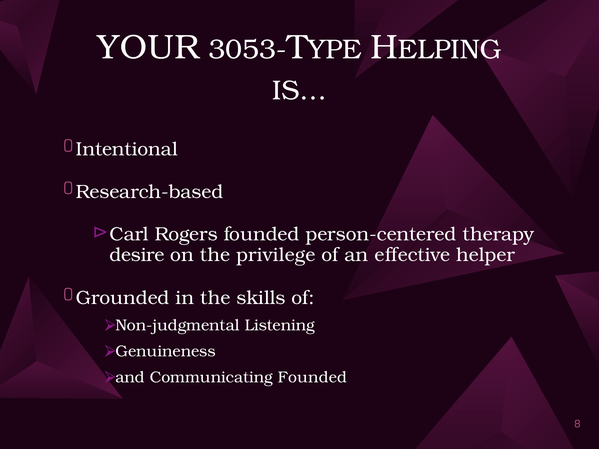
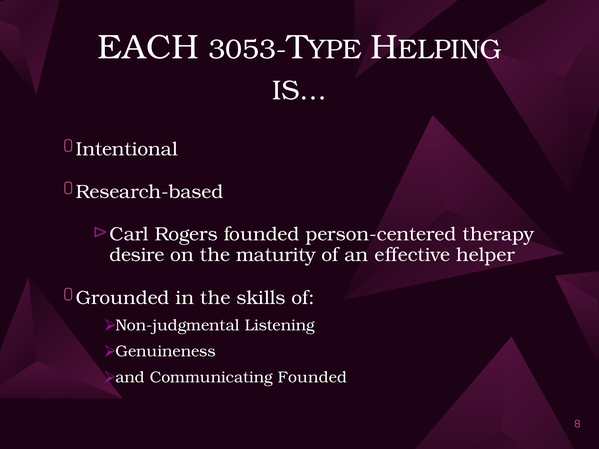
YOUR: YOUR -> EACH
privilege: privilege -> maturity
